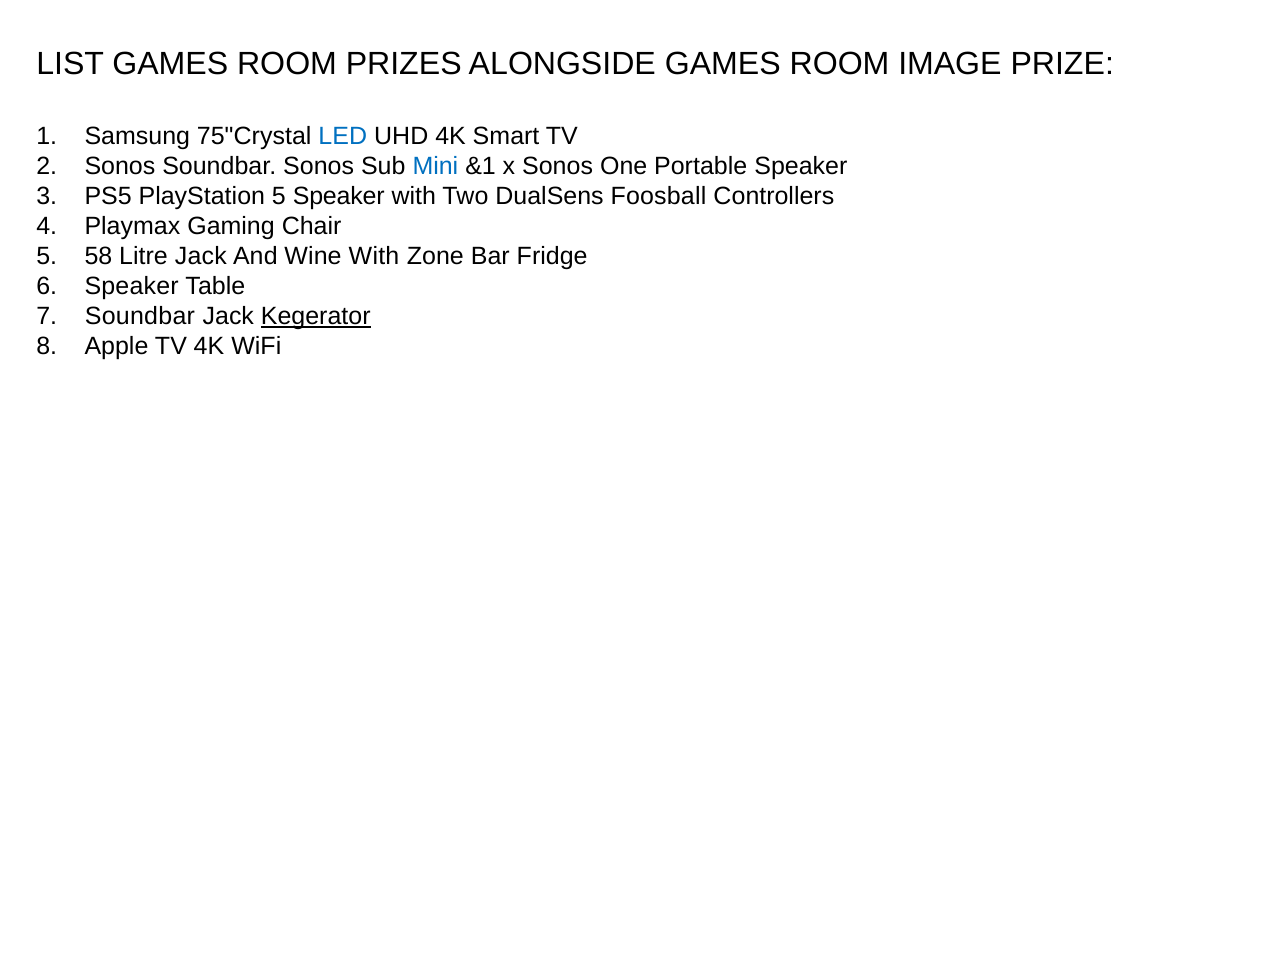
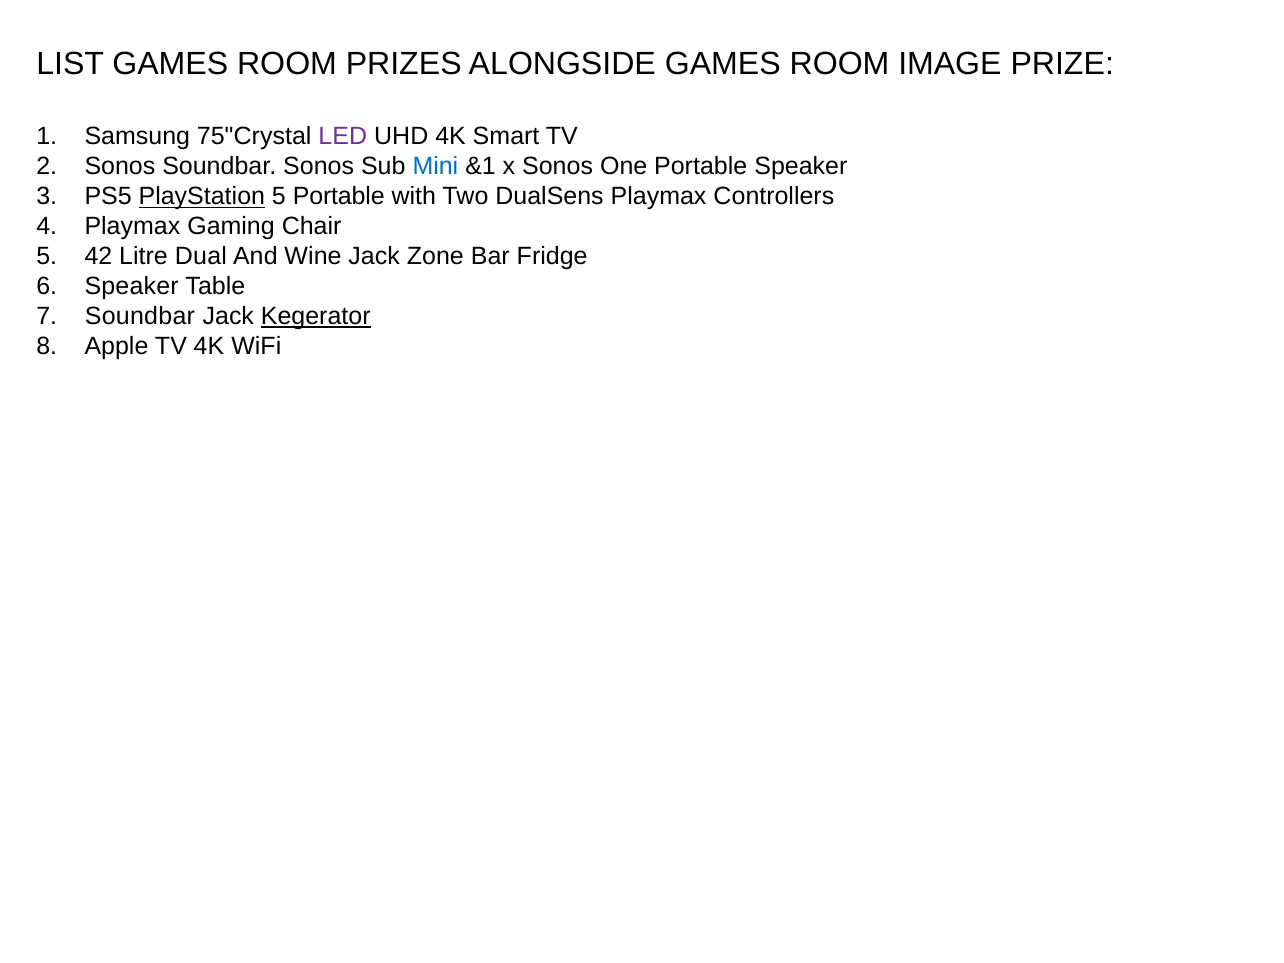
LED colour: blue -> purple
PlayStation underline: none -> present
5 Speaker: Speaker -> Portable
DualSens Foosball: Foosball -> Playmax
58: 58 -> 42
Litre Jack: Jack -> Dual
Wine With: With -> Jack
